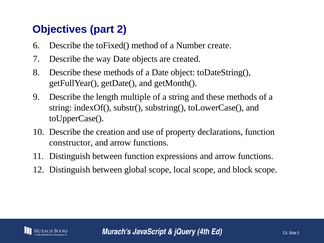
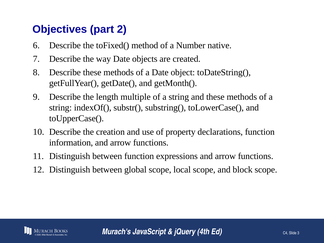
create: create -> native
constructor: constructor -> information
